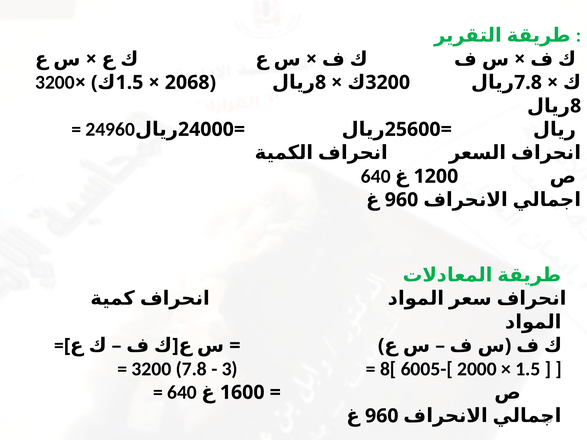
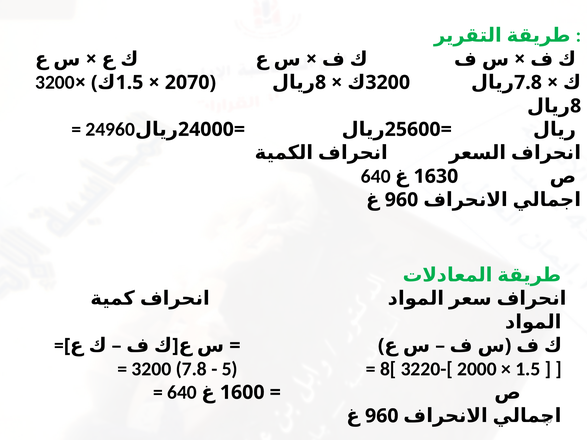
2068: 2068 -> 2070
1200: 1200 -> 1630
3: 3 -> 5
6005-[: 6005-[ -> 3220-[
